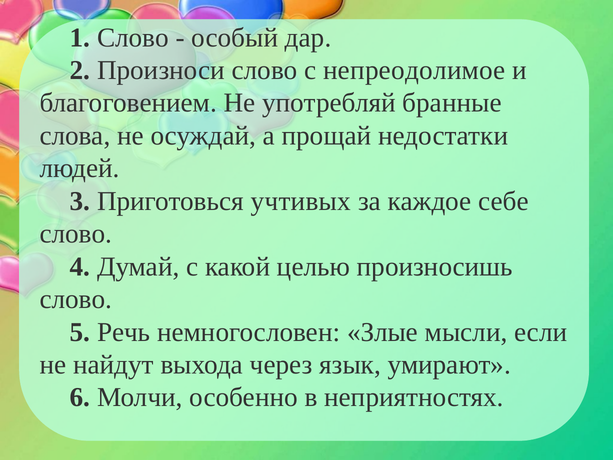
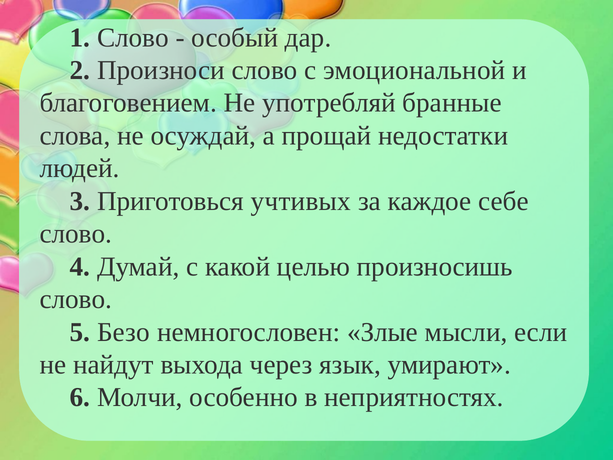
непреодолимое: непреодолимое -> эмоциональной
Речь: Речь -> Безо
